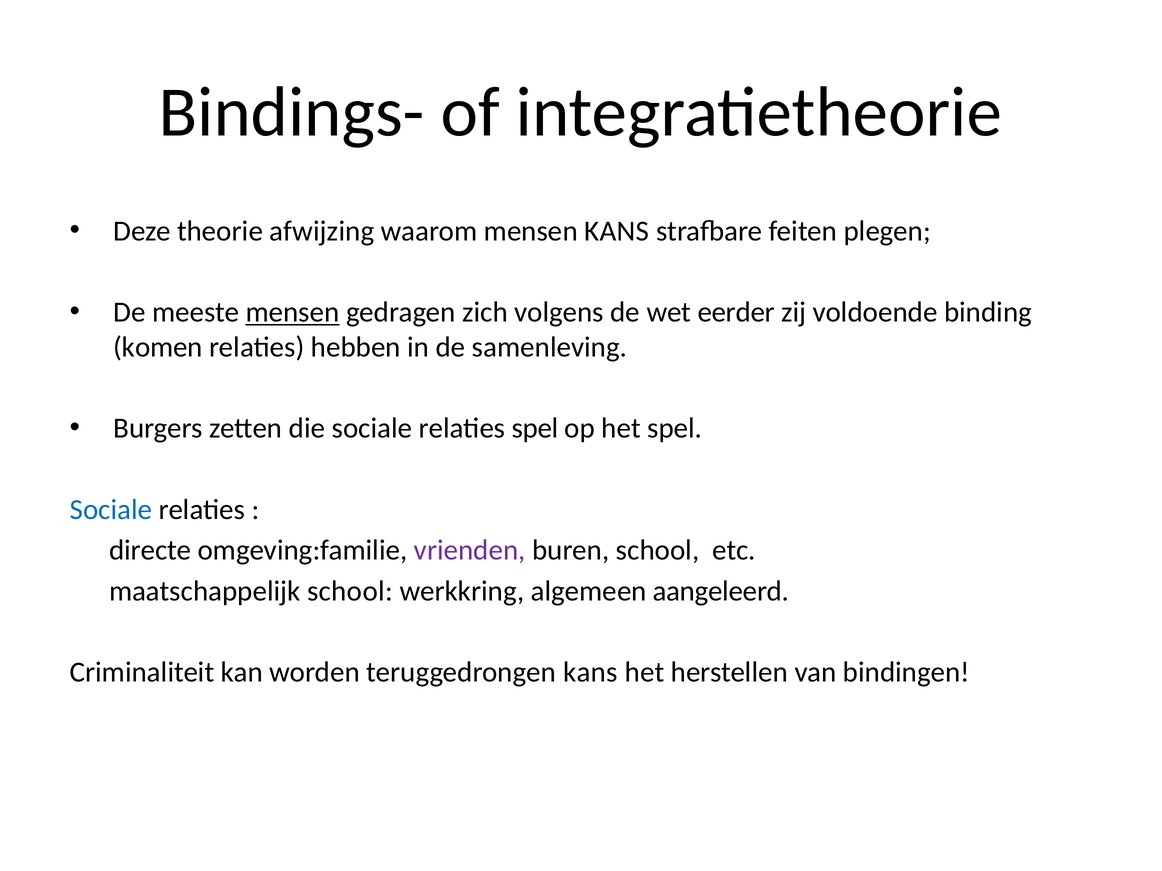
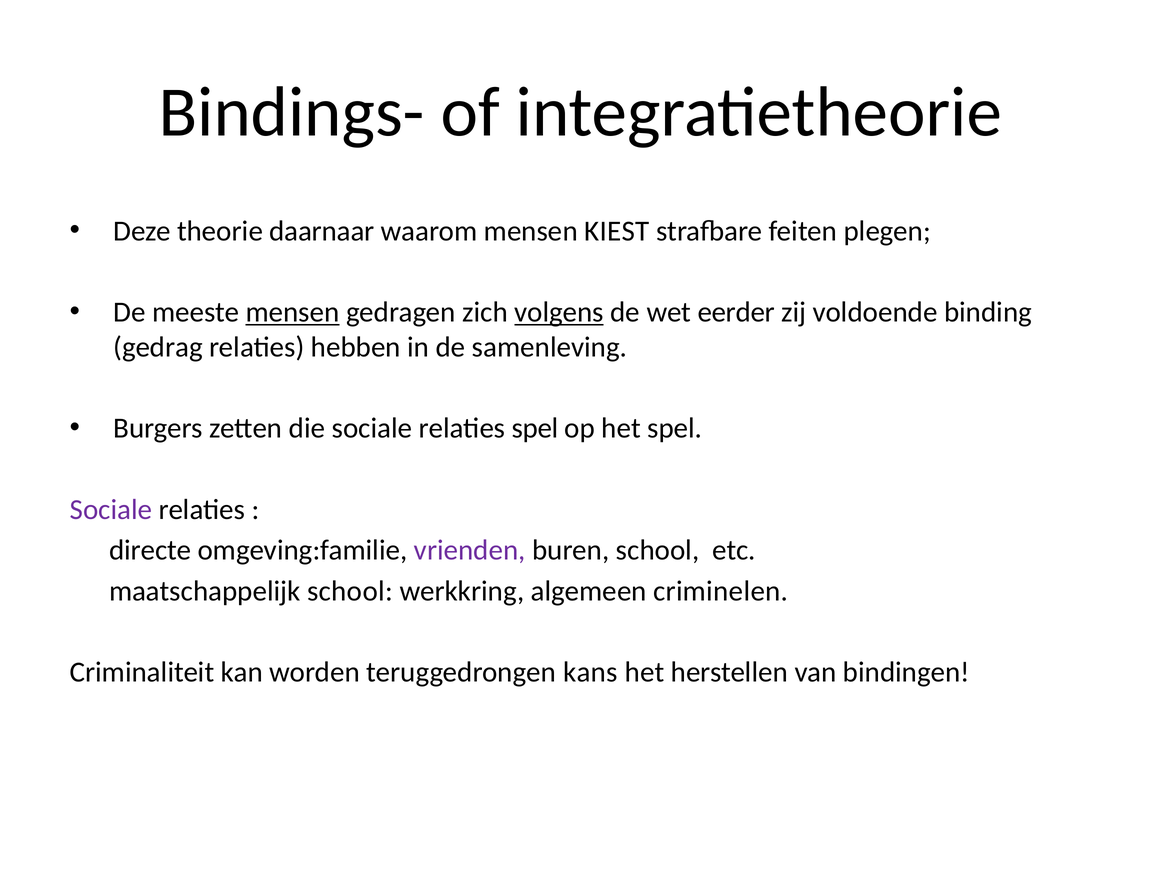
afwijzing: afwijzing -> daarnaar
mensen KANS: KANS -> KIEST
volgens underline: none -> present
komen: komen -> gedrag
Sociale at (111, 510) colour: blue -> purple
aangeleerd: aangeleerd -> criminelen
